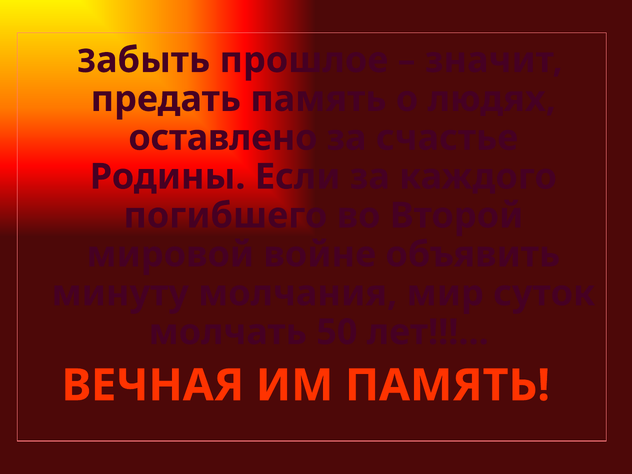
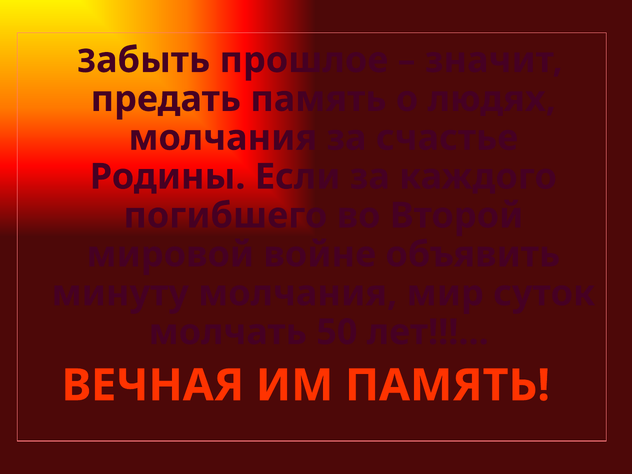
оставлено at (223, 138): оставлено -> молчания
